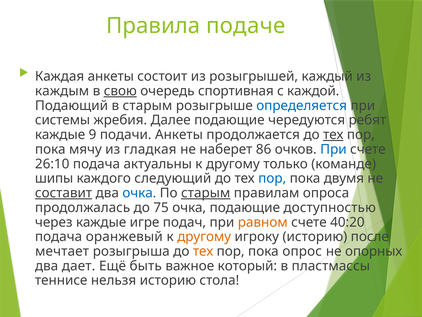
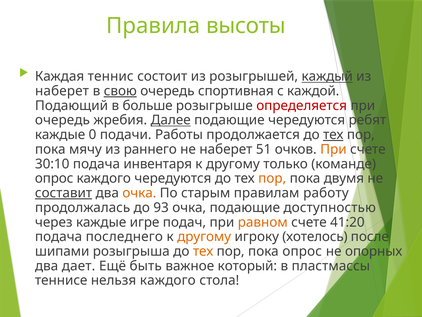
подаче: подаче -> высоты
Каждая анкеты: анкеты -> теннис
каждый underline: none -> present
каждым at (62, 91): каждым -> наберет
в старым: старым -> больше
определяется colour: blue -> red
системы at (63, 120): системы -> очередь
Далее underline: none -> present
9: 9 -> 0
подачи Анкеты: Анкеты -> Работы
гладкая: гладкая -> раннего
86: 86 -> 51
При at (333, 149) colour: blue -> orange
26:10: 26:10 -> 30:10
актуальны: актуальны -> инвентаря
шипы at (54, 178): шипы -> опрос
каждого следующий: следующий -> чередуются
пор at (272, 178) colour: blue -> orange
очка at (139, 193) colour: blue -> orange
старым at (206, 193) underline: present -> none
опроса: опроса -> работу
75: 75 -> 93
40:20: 40:20 -> 41:20
оранжевый: оранжевый -> последнего
игроку историю: историю -> хотелось
мечтает: мечтает -> шипами
нельзя историю: историю -> каждого
